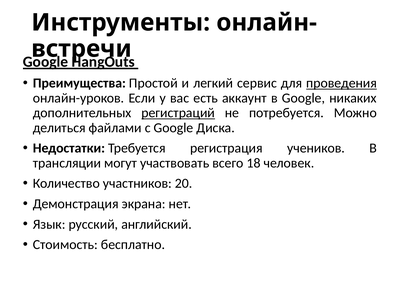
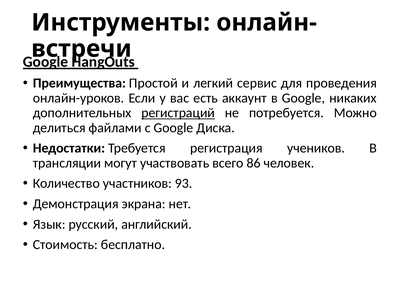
проведения underline: present -> none
18: 18 -> 86
20: 20 -> 93
